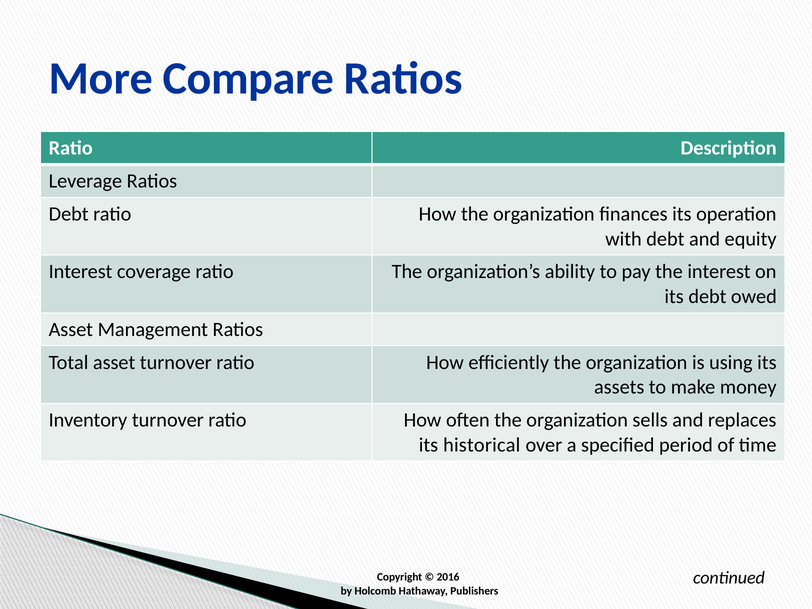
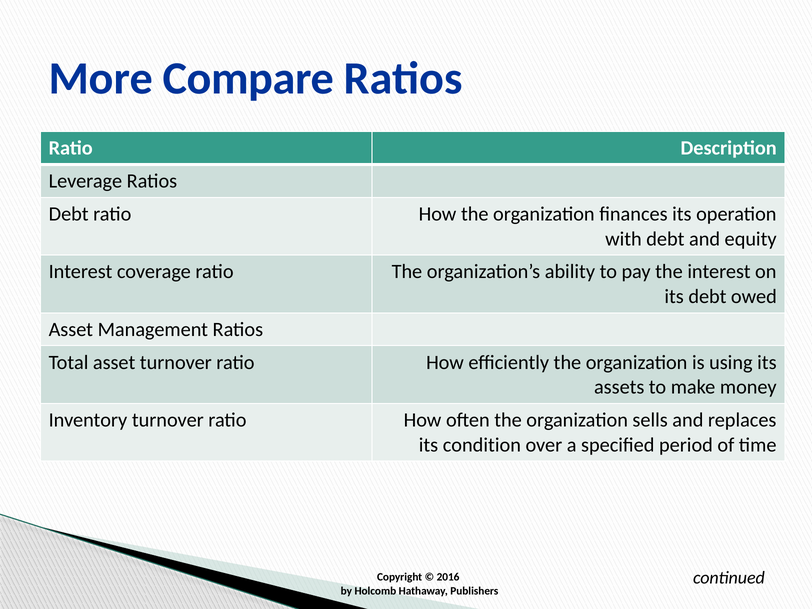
historical: historical -> condition
